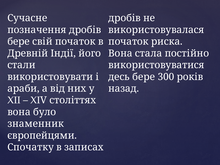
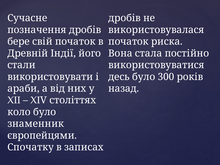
десь бере: бере -> було
вона at (19, 112): вона -> коло
